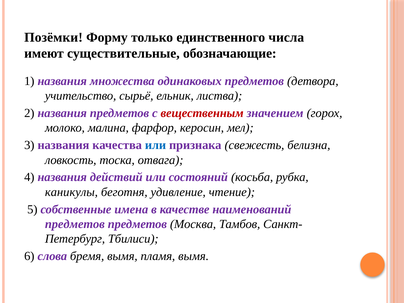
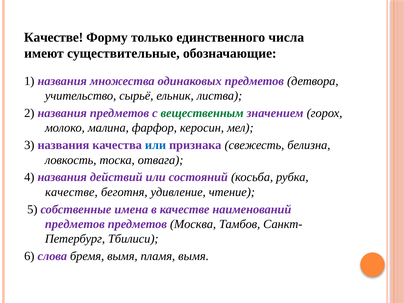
Позёмки at (53, 37): Позёмки -> Качестве
вещественным colour: red -> green
каникулы at (71, 192): каникулы -> качестве
